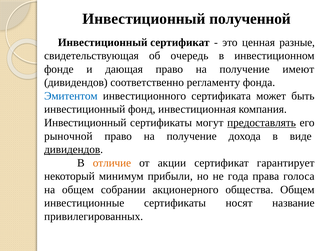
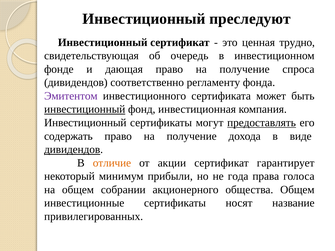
полученной: полученной -> преследуют
разные: разные -> трудно
имеют: имеют -> спроса
Эмитентом colour: blue -> purple
инвестиционный at (85, 109) underline: none -> present
рыночной: рыночной -> содержать
